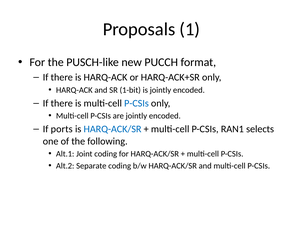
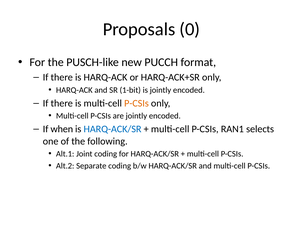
1: 1 -> 0
P-CSIs at (136, 103) colour: blue -> orange
ports: ports -> when
